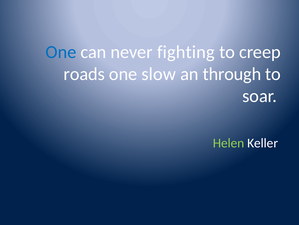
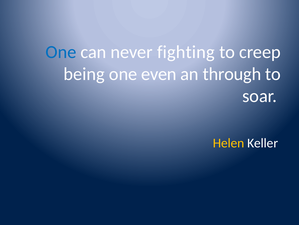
roads: roads -> being
slow: slow -> even
Helen colour: light green -> yellow
